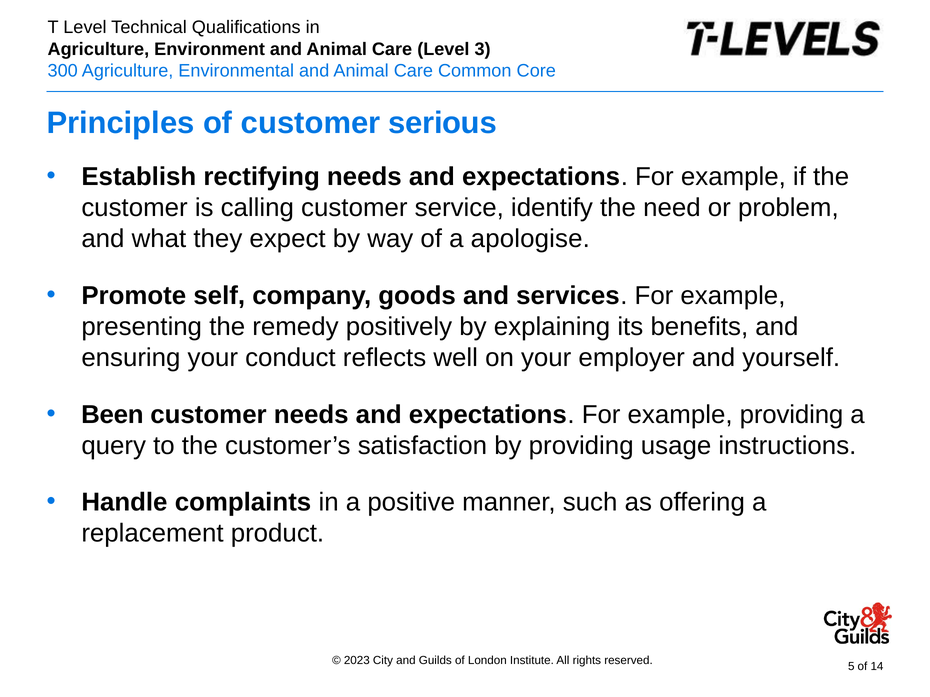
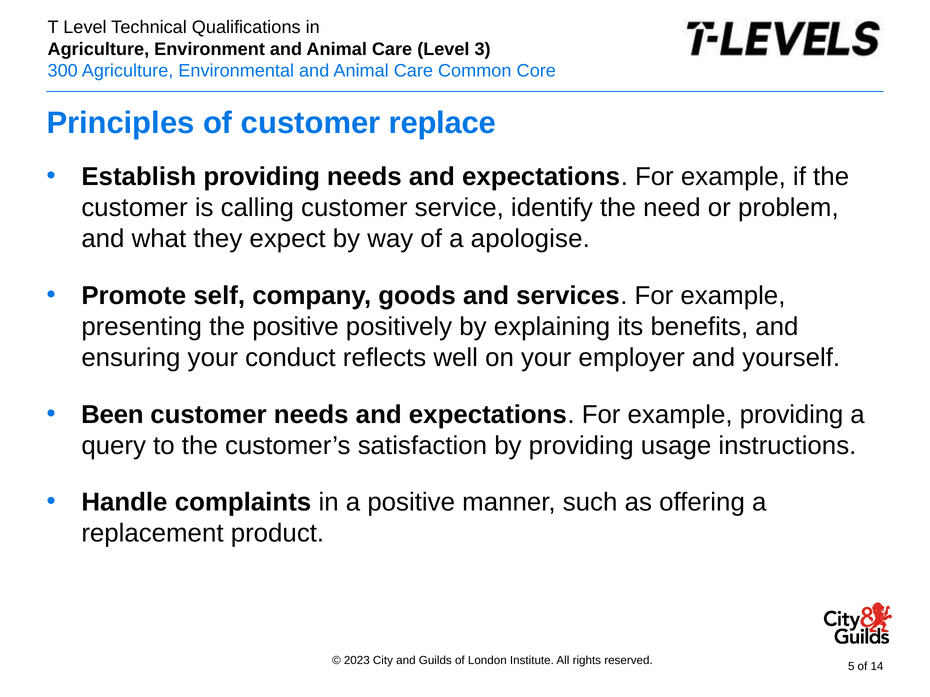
serious: serious -> replace
Establish rectifying: rectifying -> providing
the remedy: remedy -> positive
